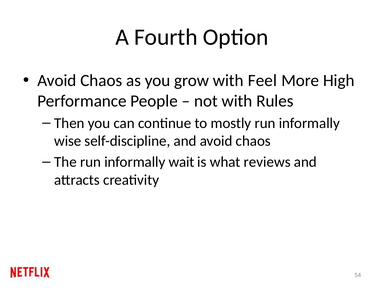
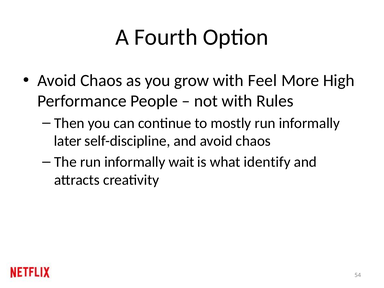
wise: wise -> later
reviews: reviews -> identify
